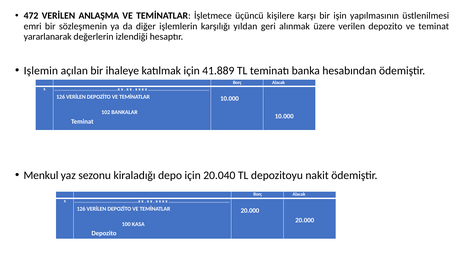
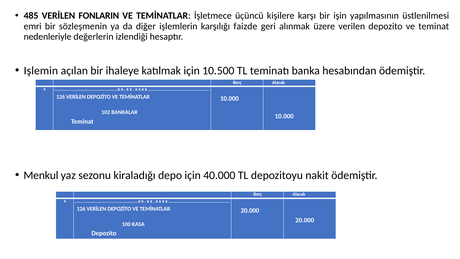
472: 472 -> 485
ANLAŞMA: ANLAŞMA -> FONLARIN
yıldan: yıldan -> faizde
yararlanarak: yararlanarak -> nedenleriyle
41.889: 41.889 -> 10.500
20.040: 20.040 -> 40.000
